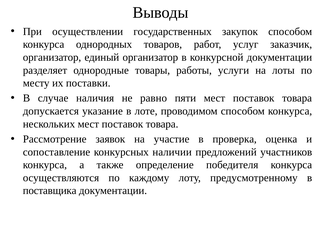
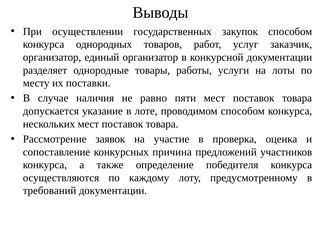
наличии: наличии -> причина
поставщика: поставщика -> требований
